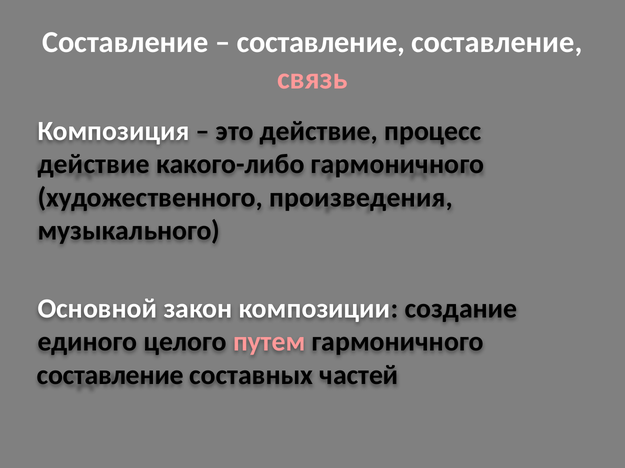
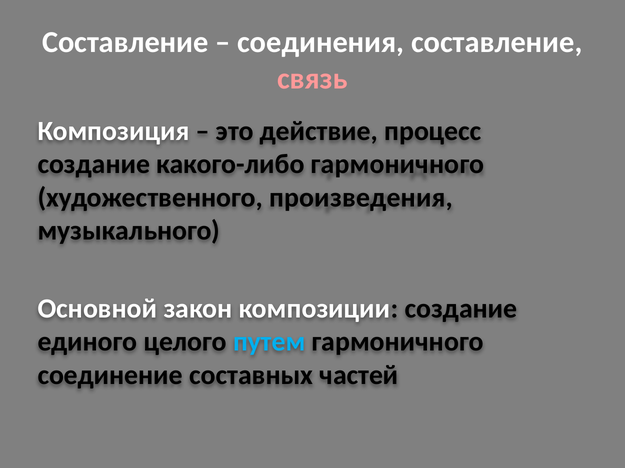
составление at (321, 42): составление -> соединения
действие at (94, 164): действие -> создание
путем colour: pink -> light blue
составление at (110, 376): составление -> соединение
